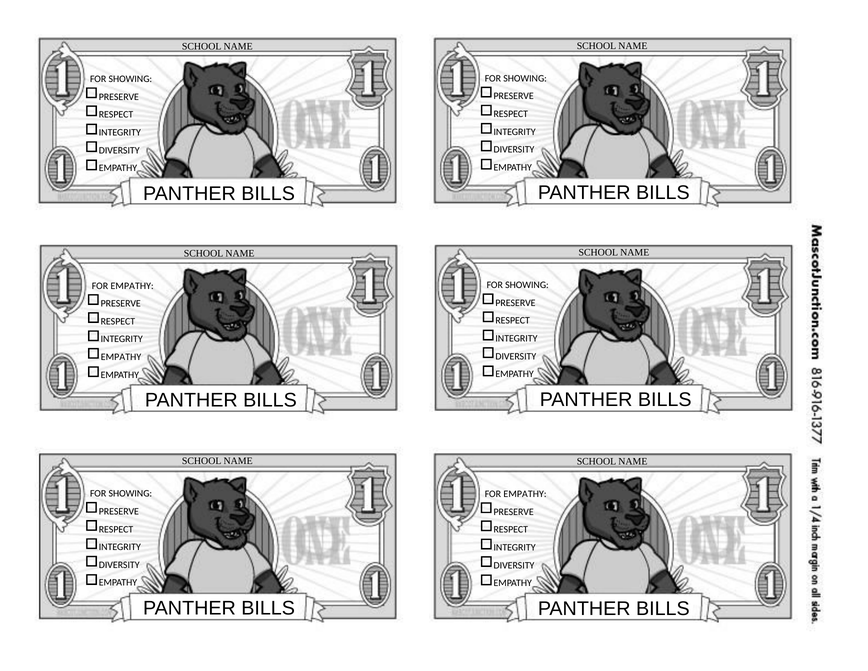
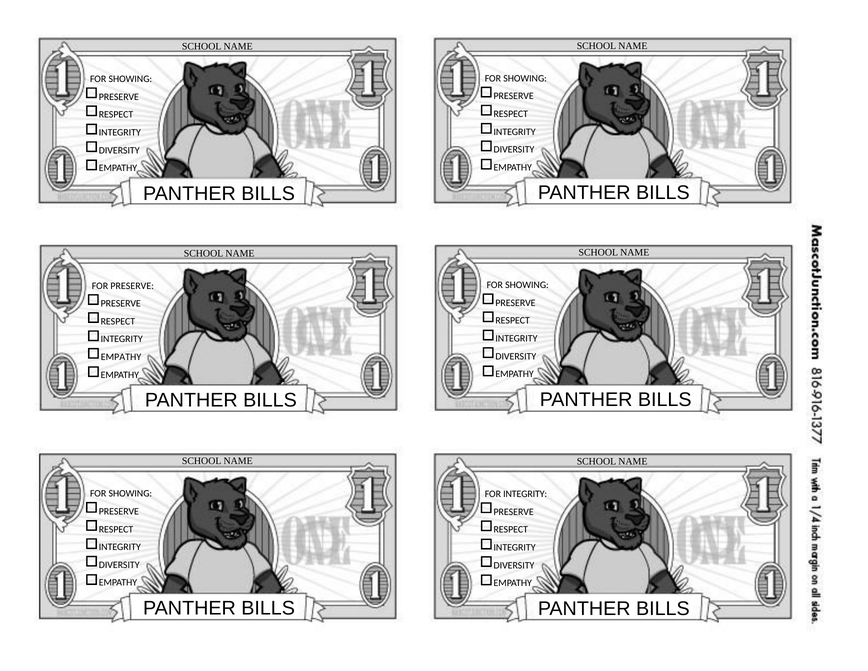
EMPATHY at (132, 286): EMPATHY -> PRESERVE
EMPATHY at (525, 494): EMPATHY -> INTEGRITY
